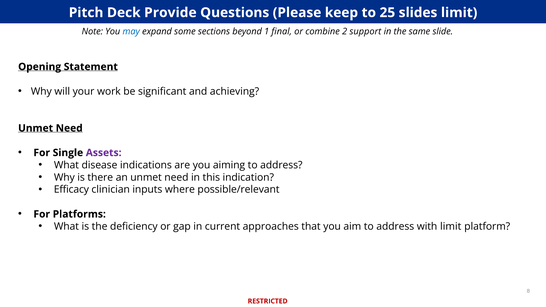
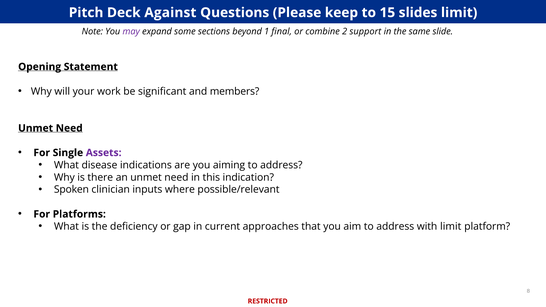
Provide: Provide -> Against
25: 25 -> 15
may colour: blue -> purple
achieving: achieving -> members
Efficacy: Efficacy -> Spoken
